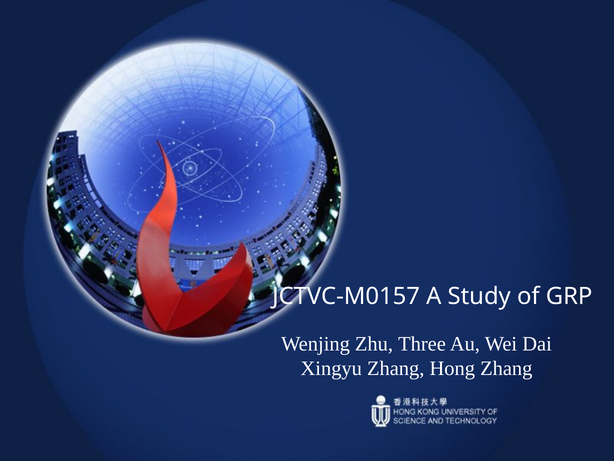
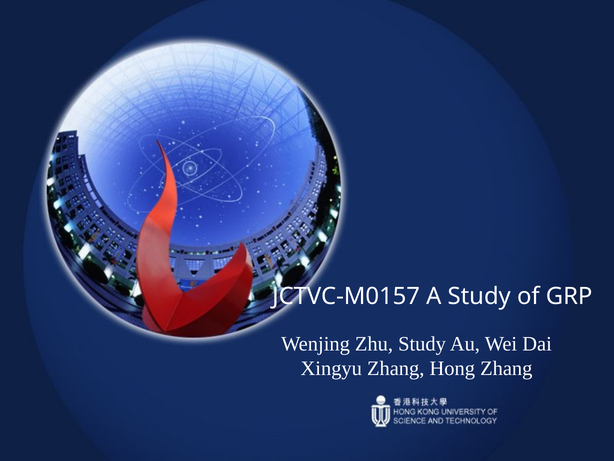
Zhu Three: Three -> Study
